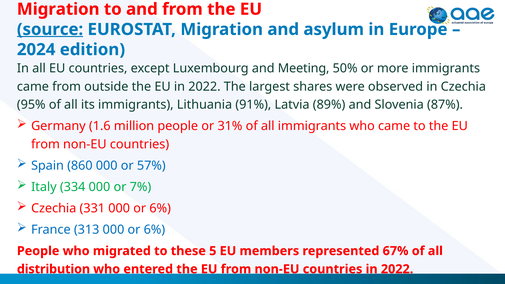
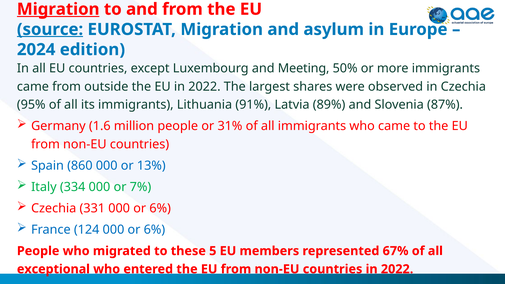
Migration at (58, 9) underline: none -> present
57%: 57% -> 13%
313: 313 -> 124
distribution: distribution -> exceptional
